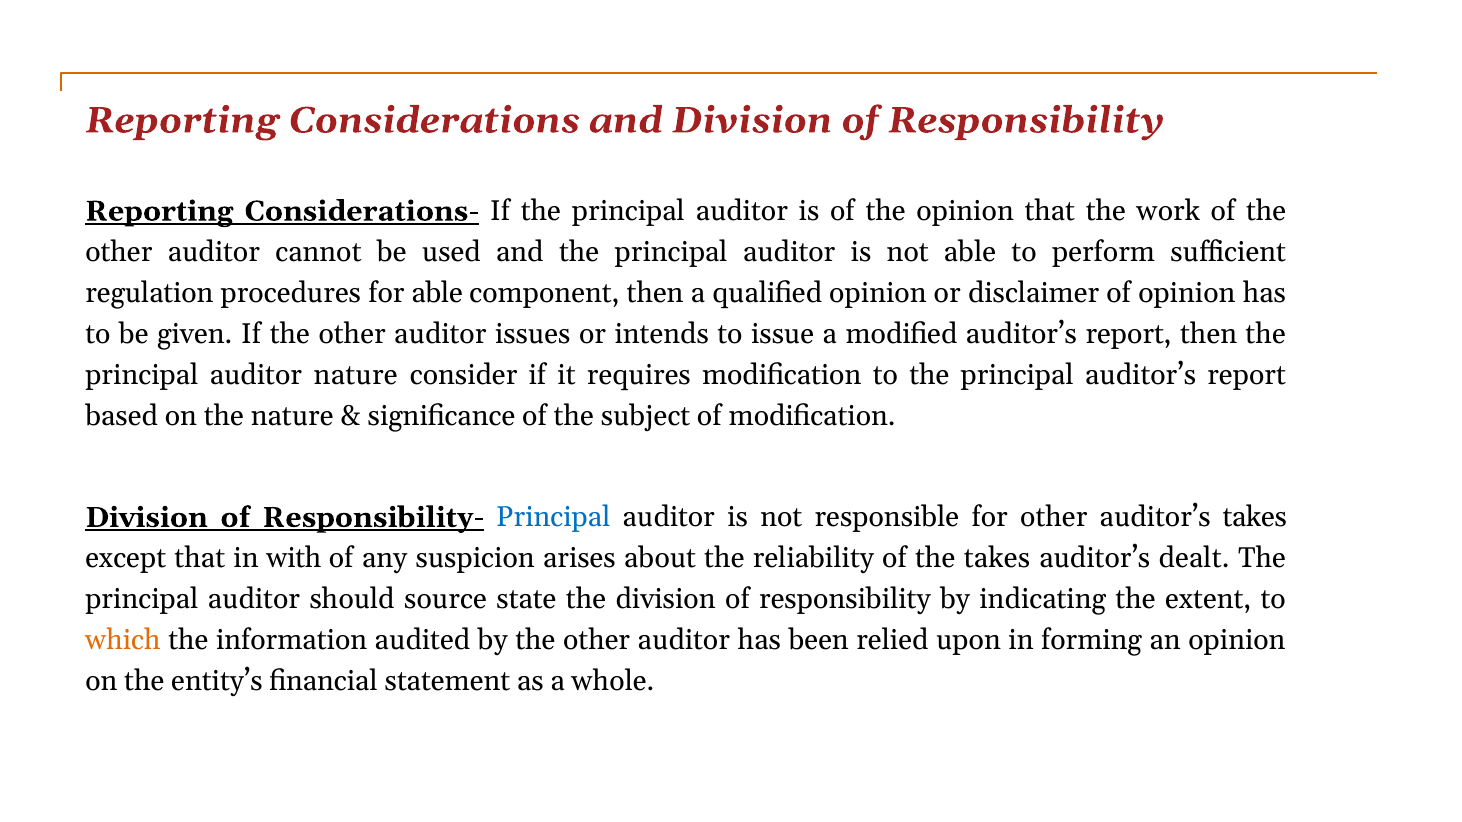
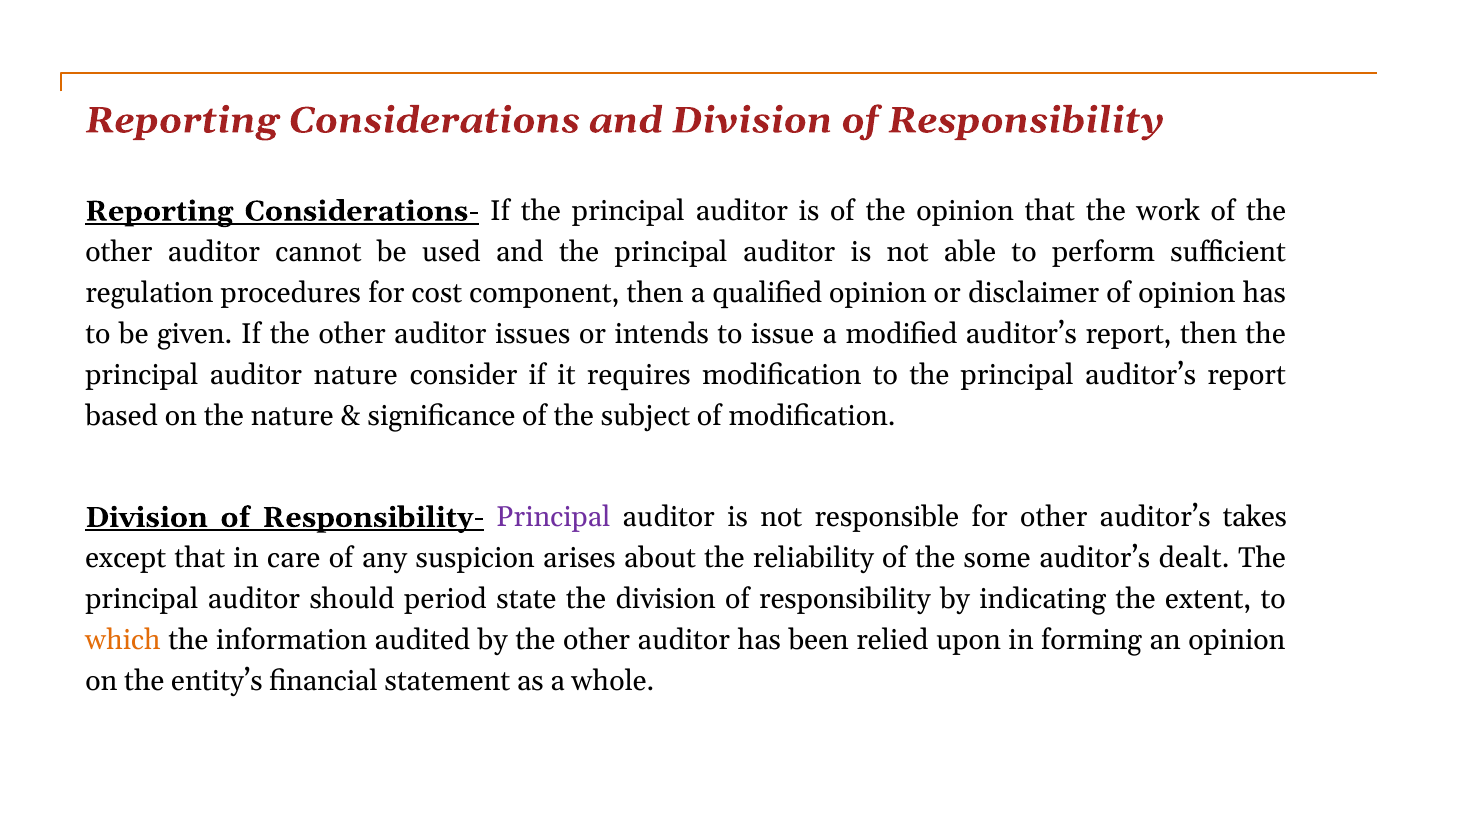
for able: able -> cost
Principal at (553, 518) colour: blue -> purple
with: with -> care
the takes: takes -> some
source: source -> period
